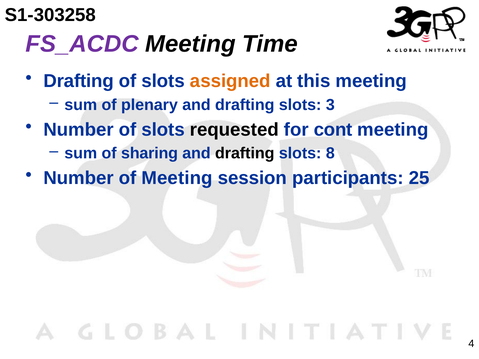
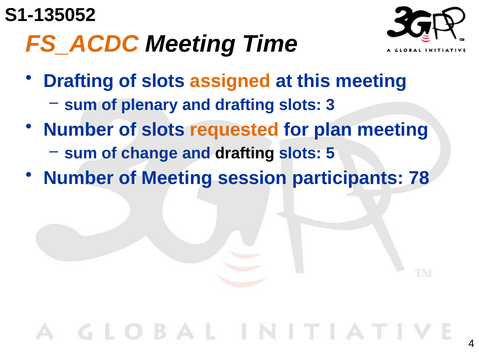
S1-303258: S1-303258 -> S1-135052
FS_ACDC colour: purple -> orange
requested colour: black -> orange
cont: cont -> plan
sharing: sharing -> change
8: 8 -> 5
25: 25 -> 78
